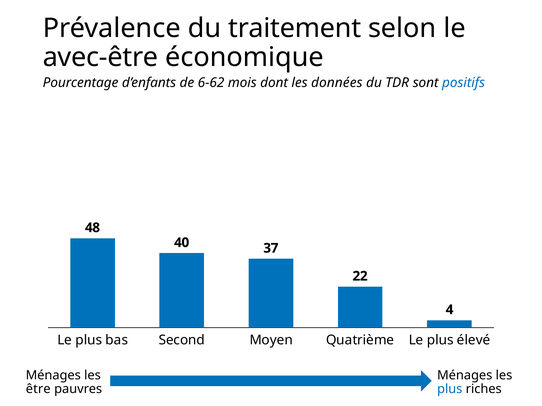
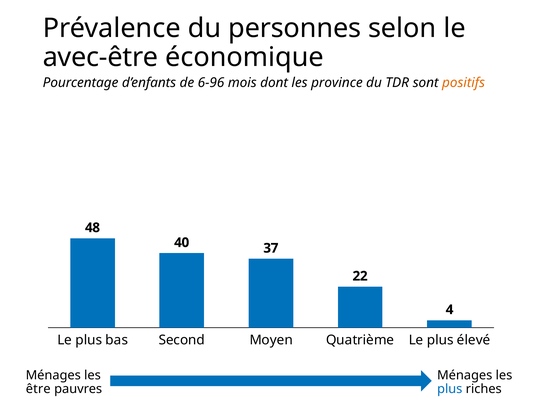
traitement: traitement -> personnes
6-62: 6-62 -> 6-96
données: données -> province
positifs colour: blue -> orange
